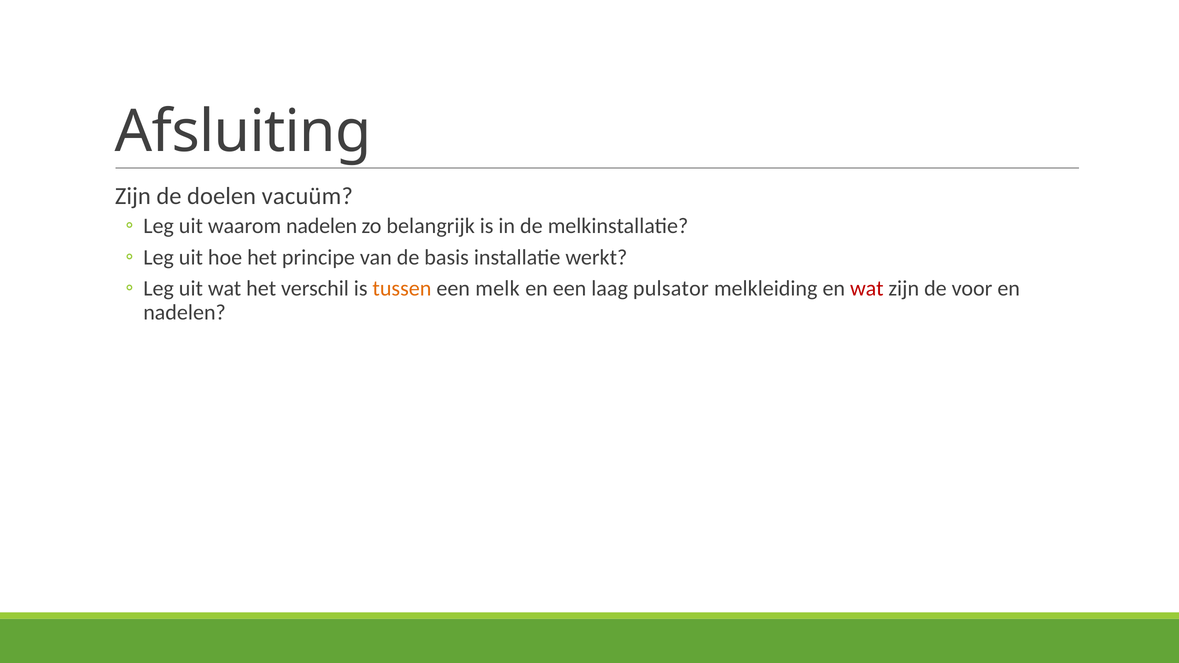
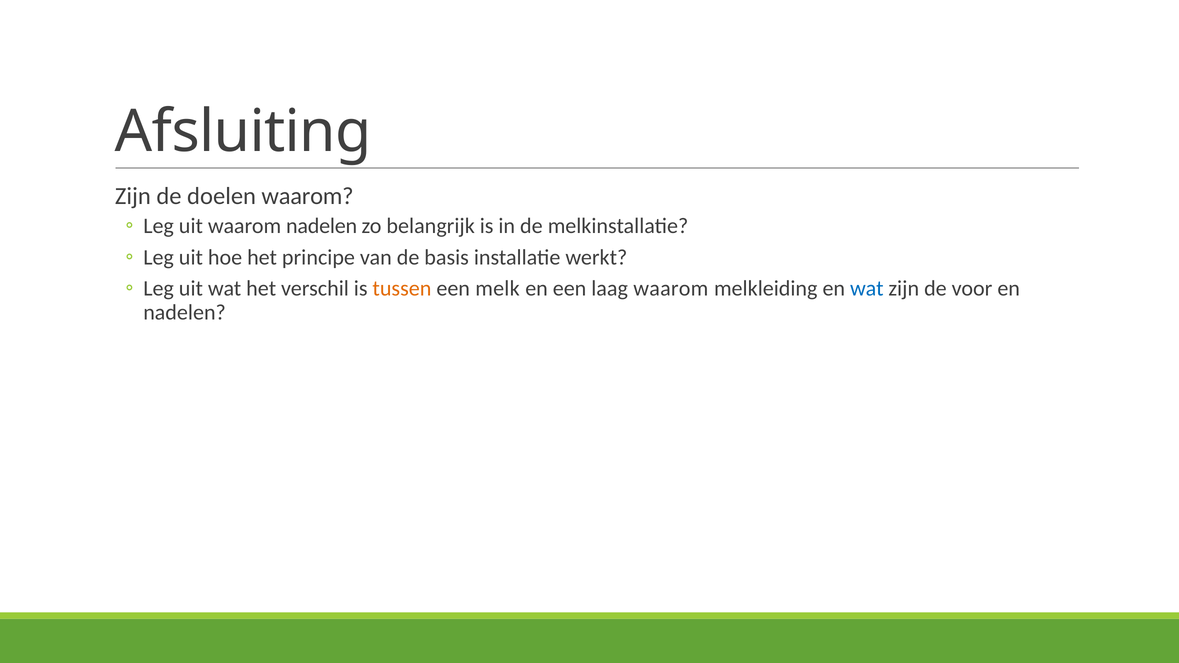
doelen vacuüm: vacuüm -> waarom
laag pulsator: pulsator -> waarom
wat at (867, 289) colour: red -> blue
